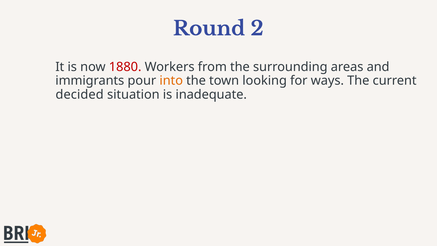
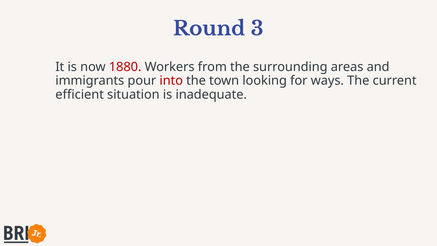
2: 2 -> 3
into colour: orange -> red
decided: decided -> efficient
